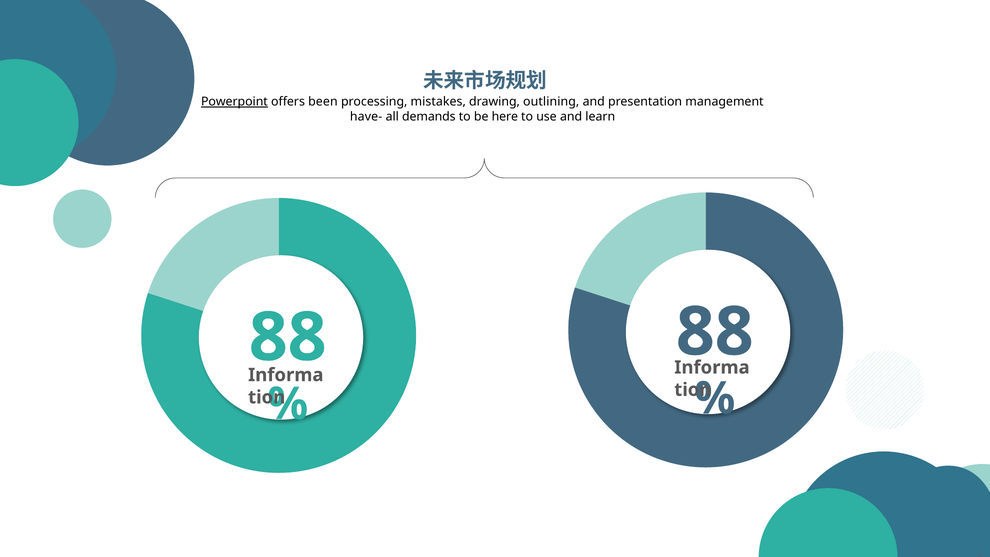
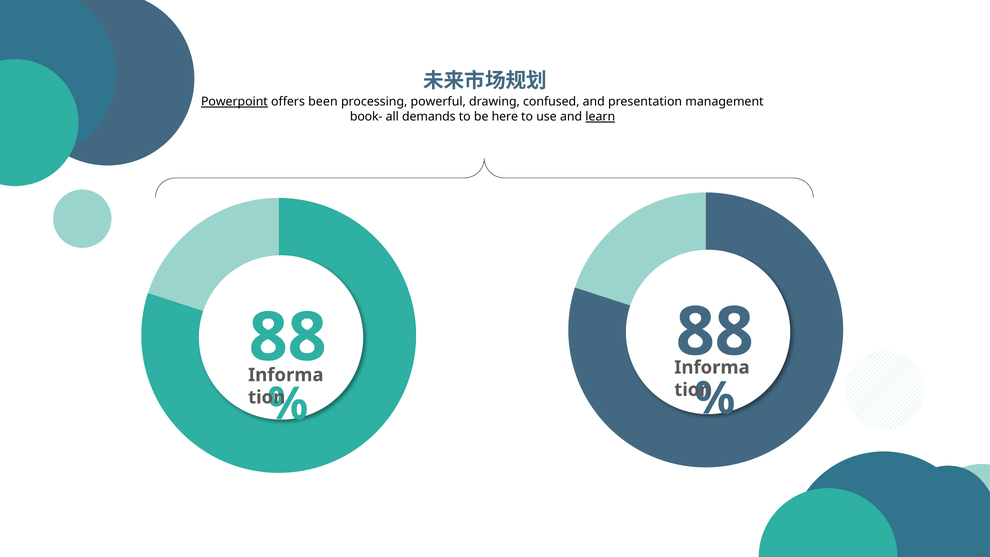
mistakes: mistakes -> powerful
outlining: outlining -> confused
have-: have- -> book-
learn underline: none -> present
